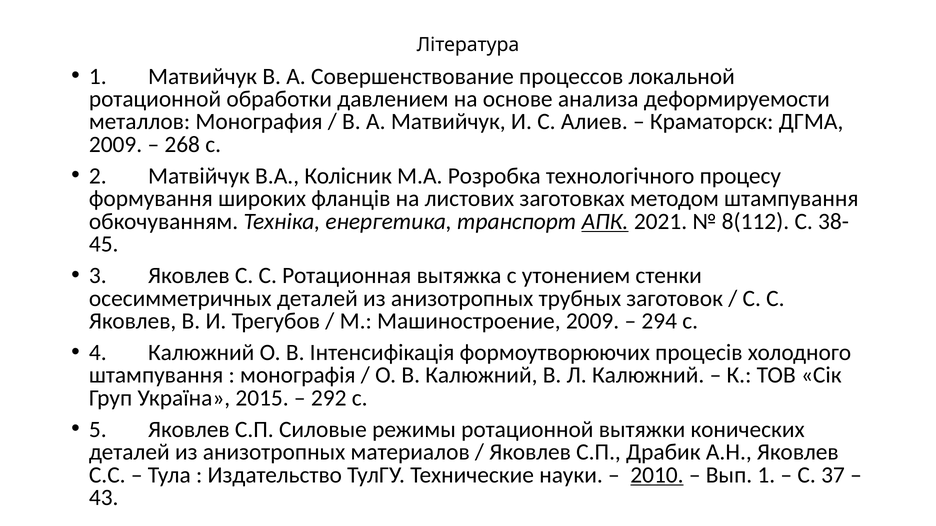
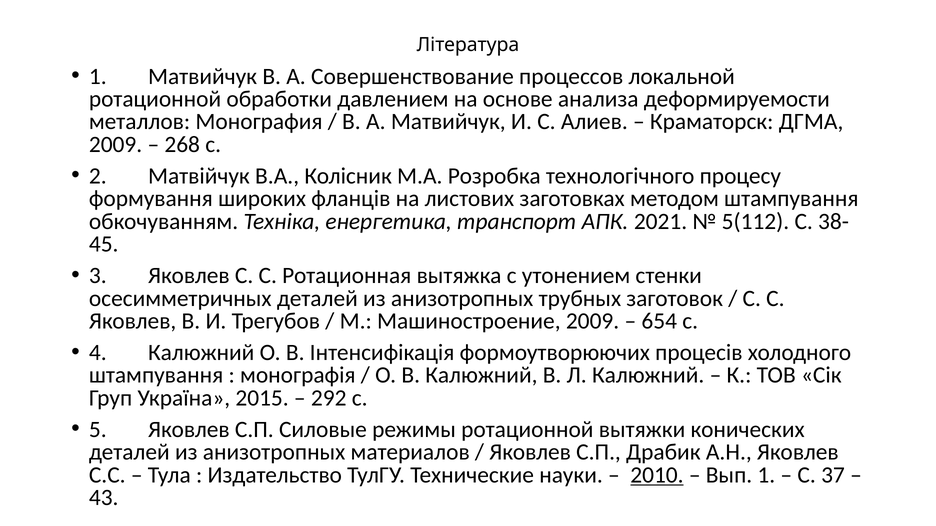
АПК underline: present -> none
8(112: 8(112 -> 5(112
294: 294 -> 654
